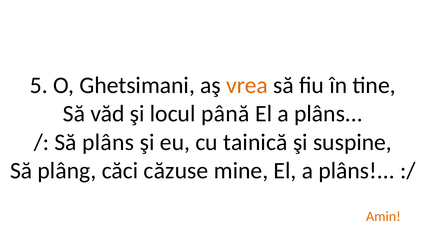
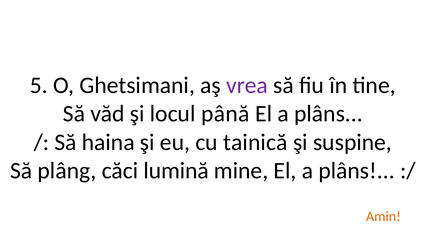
vrea colour: orange -> purple
Să plâns: plâns -> haina
căzuse: căzuse -> lumină
